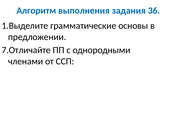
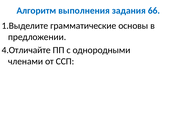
36: 36 -> 66
7.Отличайте: 7.Отличайте -> 4.Отличайте
